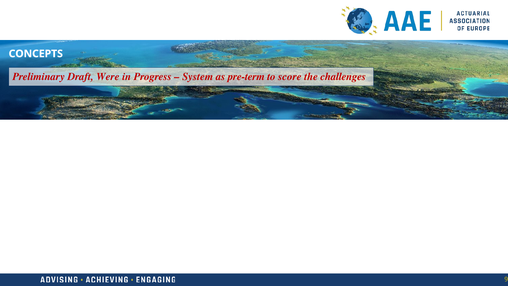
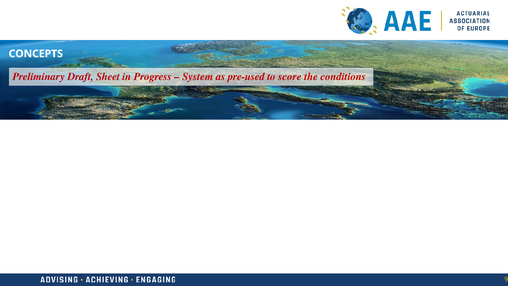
Were: Were -> Sheet
pre-term: pre-term -> pre-used
challenges: challenges -> conditions
